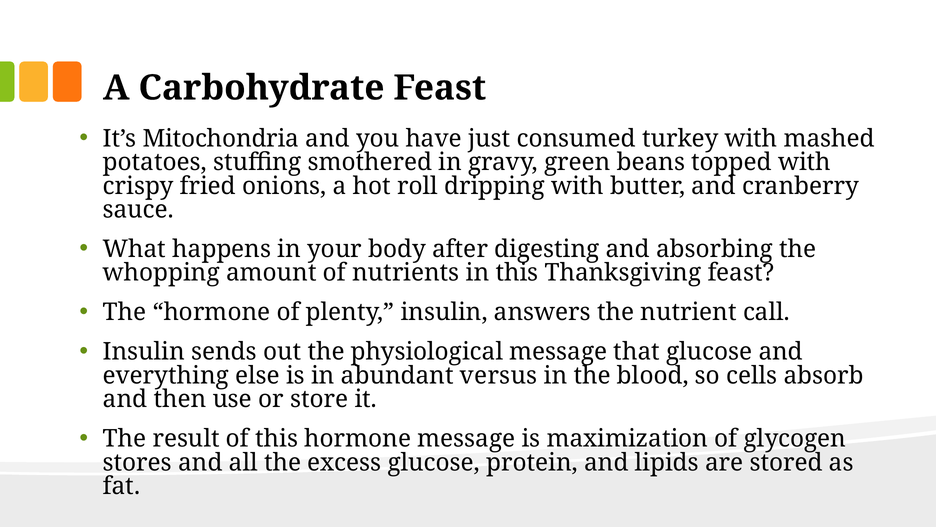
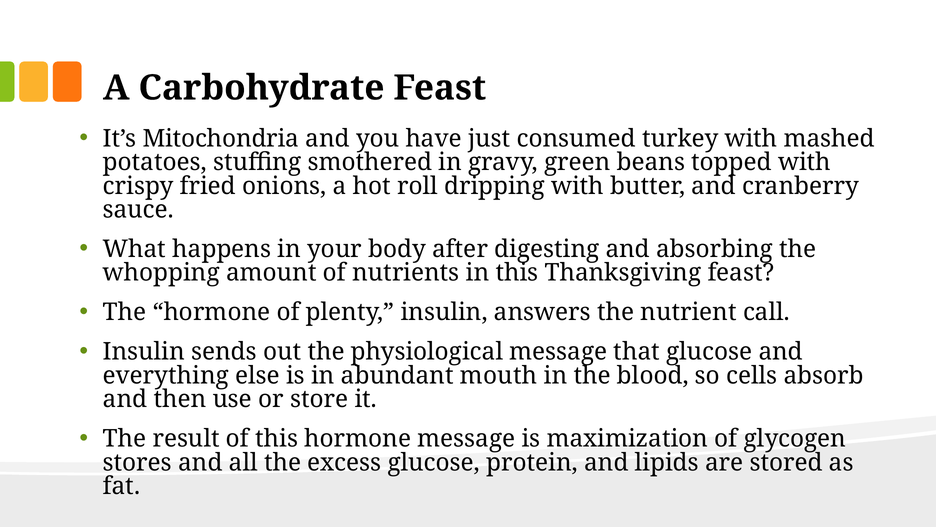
versus: versus -> mouth
